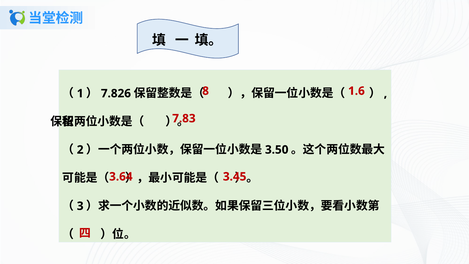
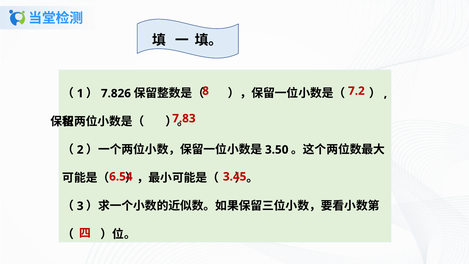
1.6: 1.6 -> 7.2
3.64: 3.64 -> 6.54
